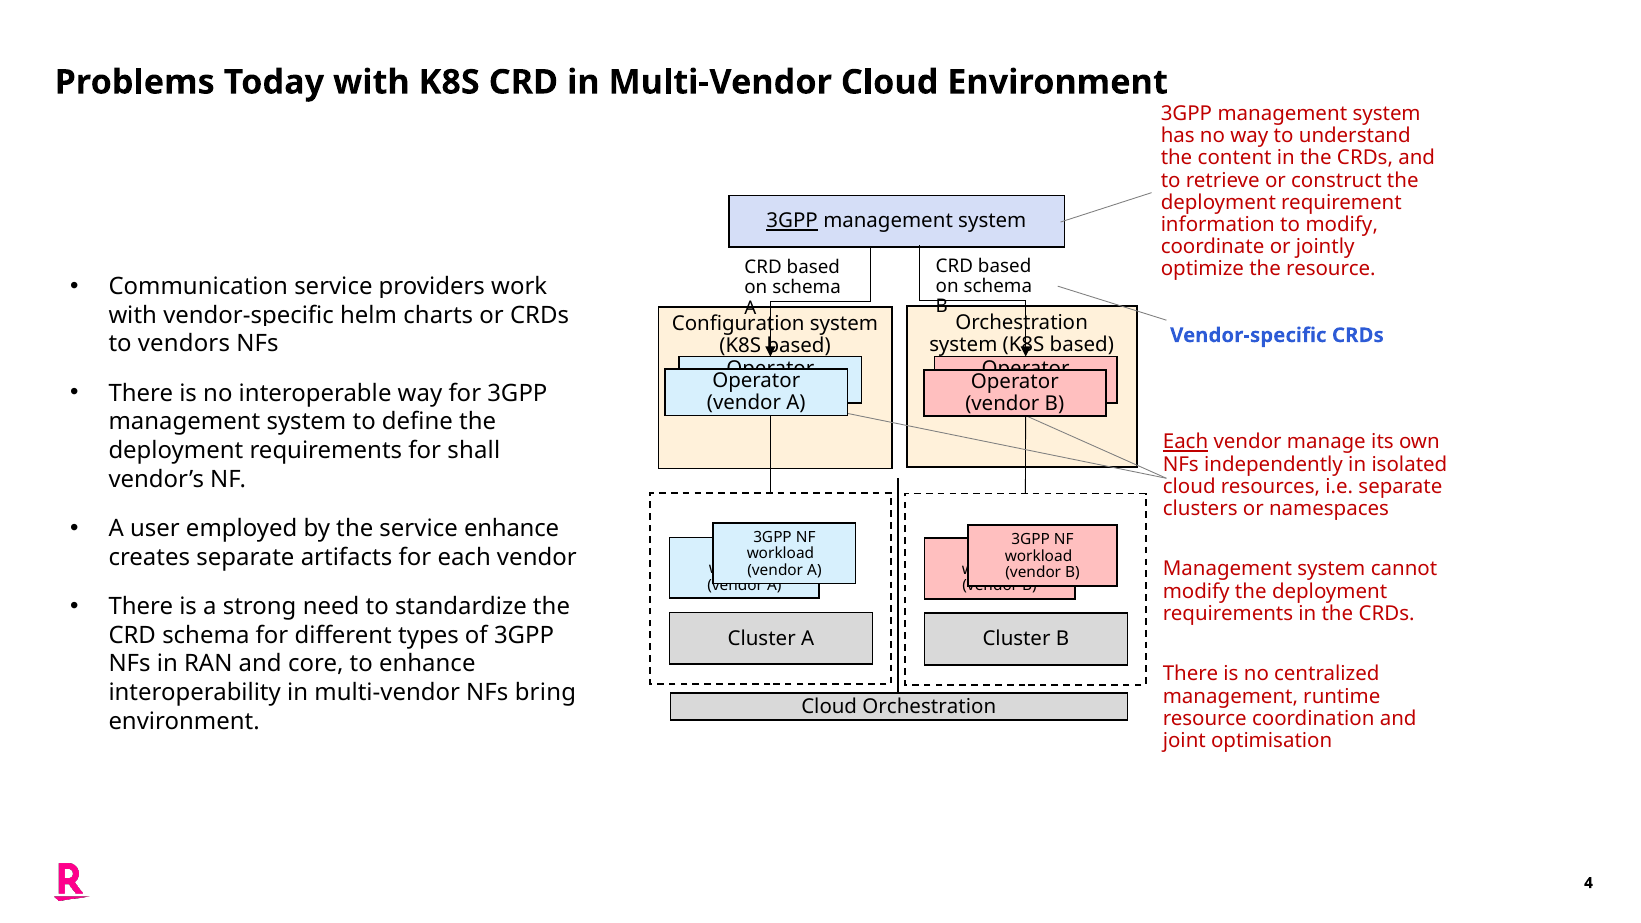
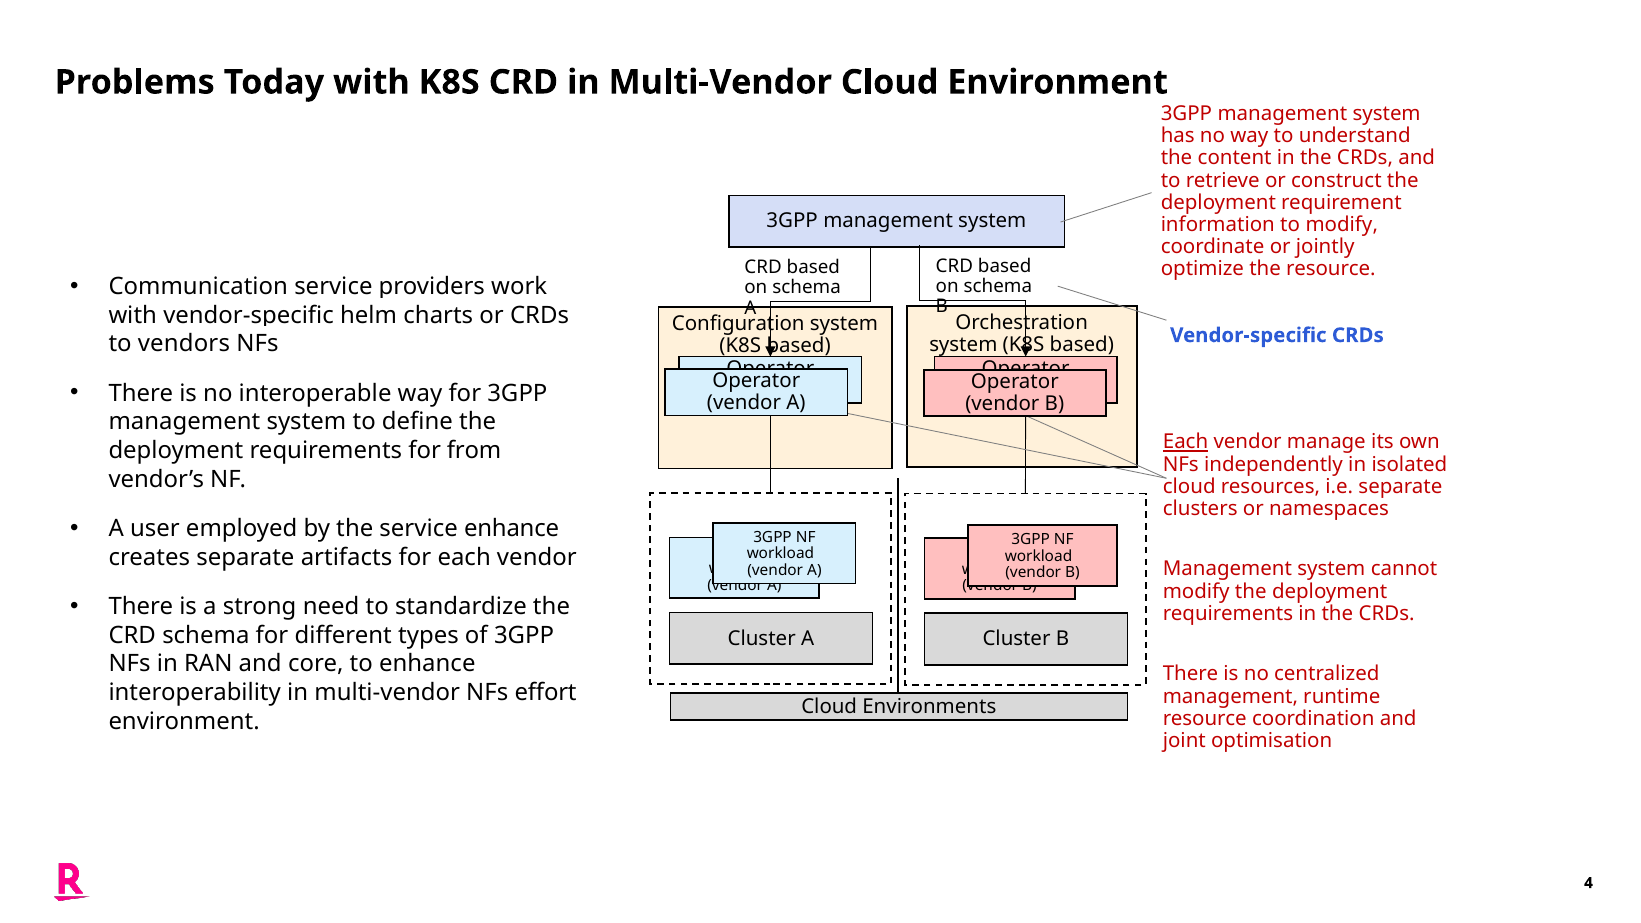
3GPP at (792, 221) underline: present -> none
shall: shall -> from
bring: bring -> effort
Cloud Orchestration: Orchestration -> Environments
